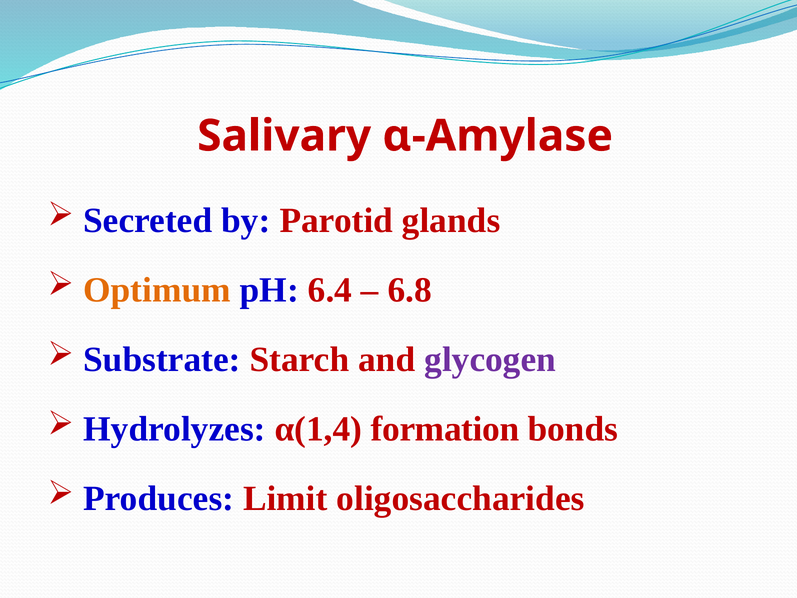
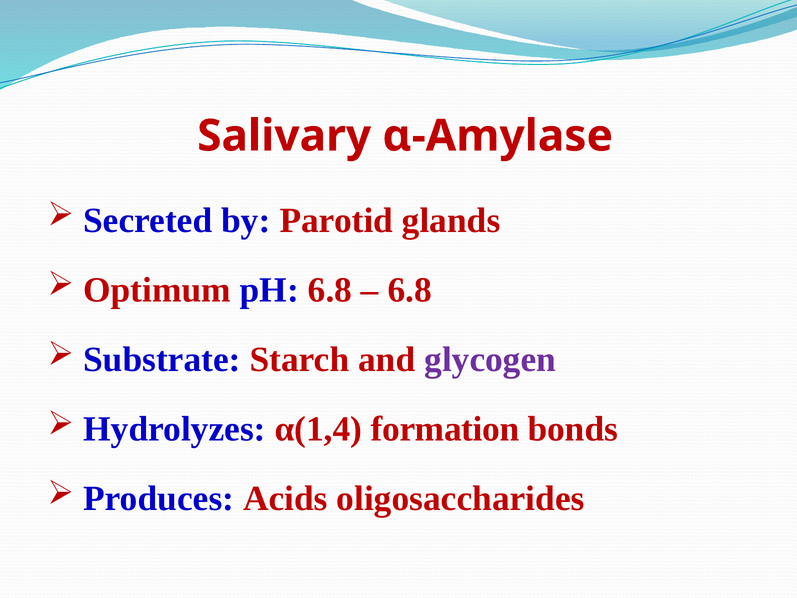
Optimum colour: orange -> red
pH 6.4: 6.4 -> 6.8
Limit: Limit -> Acids
